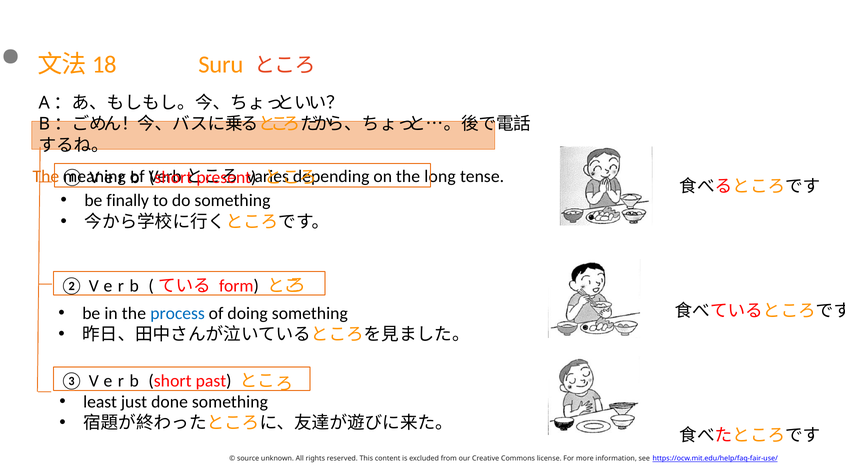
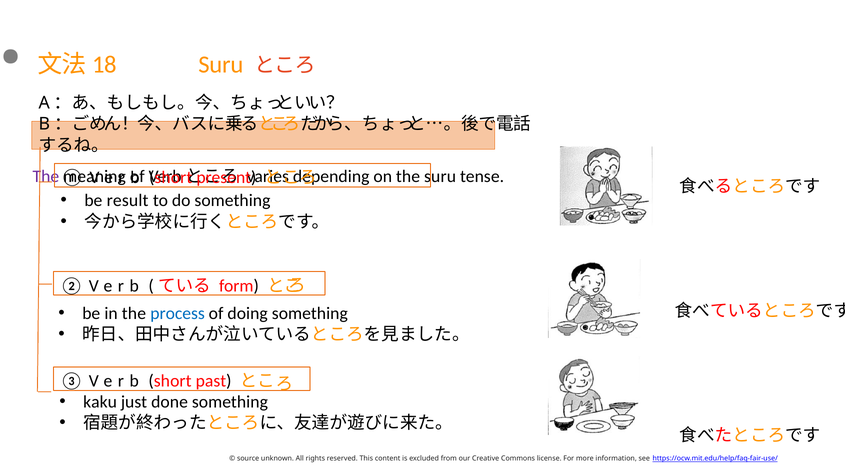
The at (46, 177) colour: orange -> purple
the long: long -> suru
finally: finally -> result
least: least -> kaku
